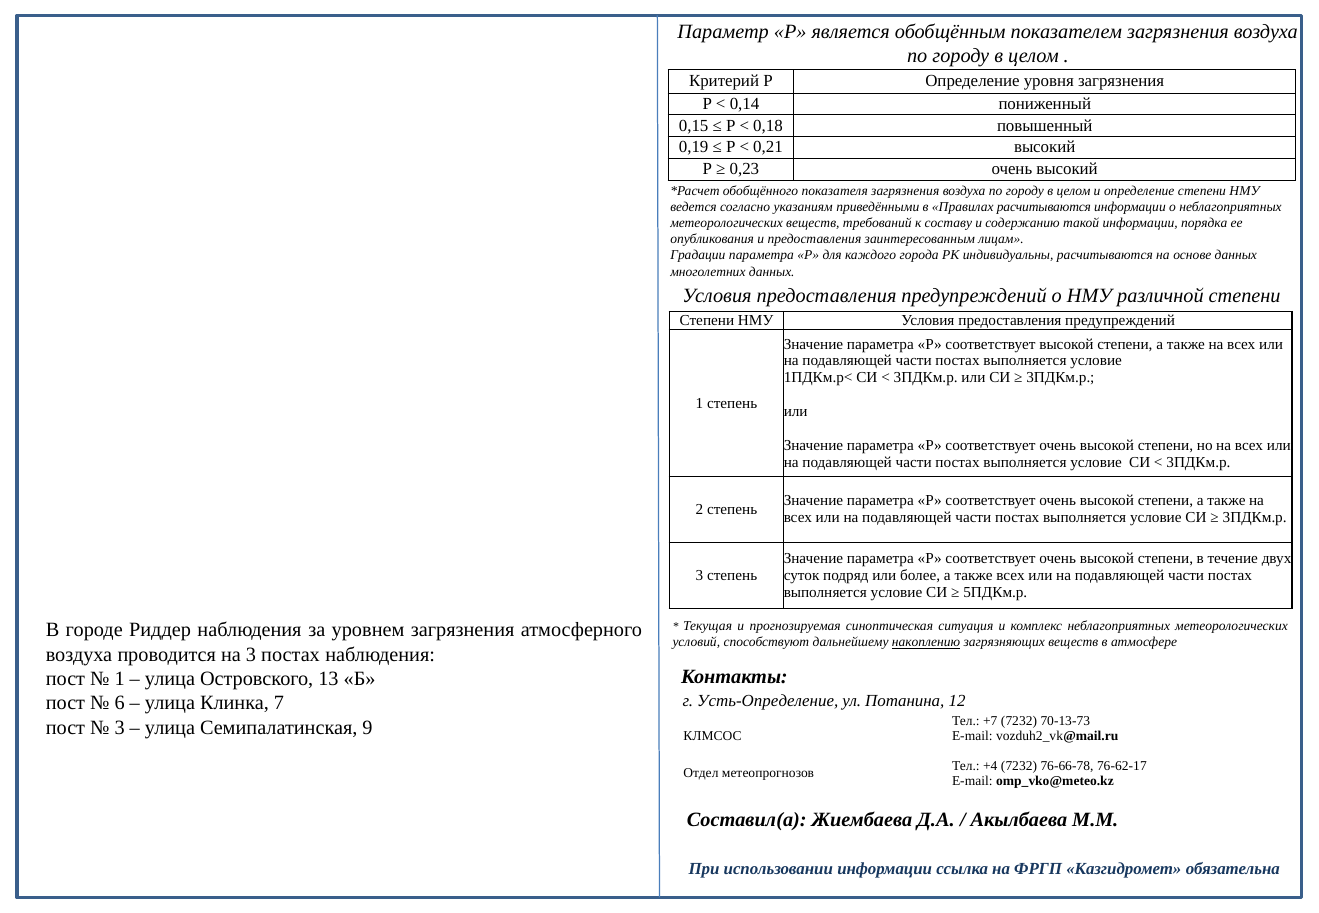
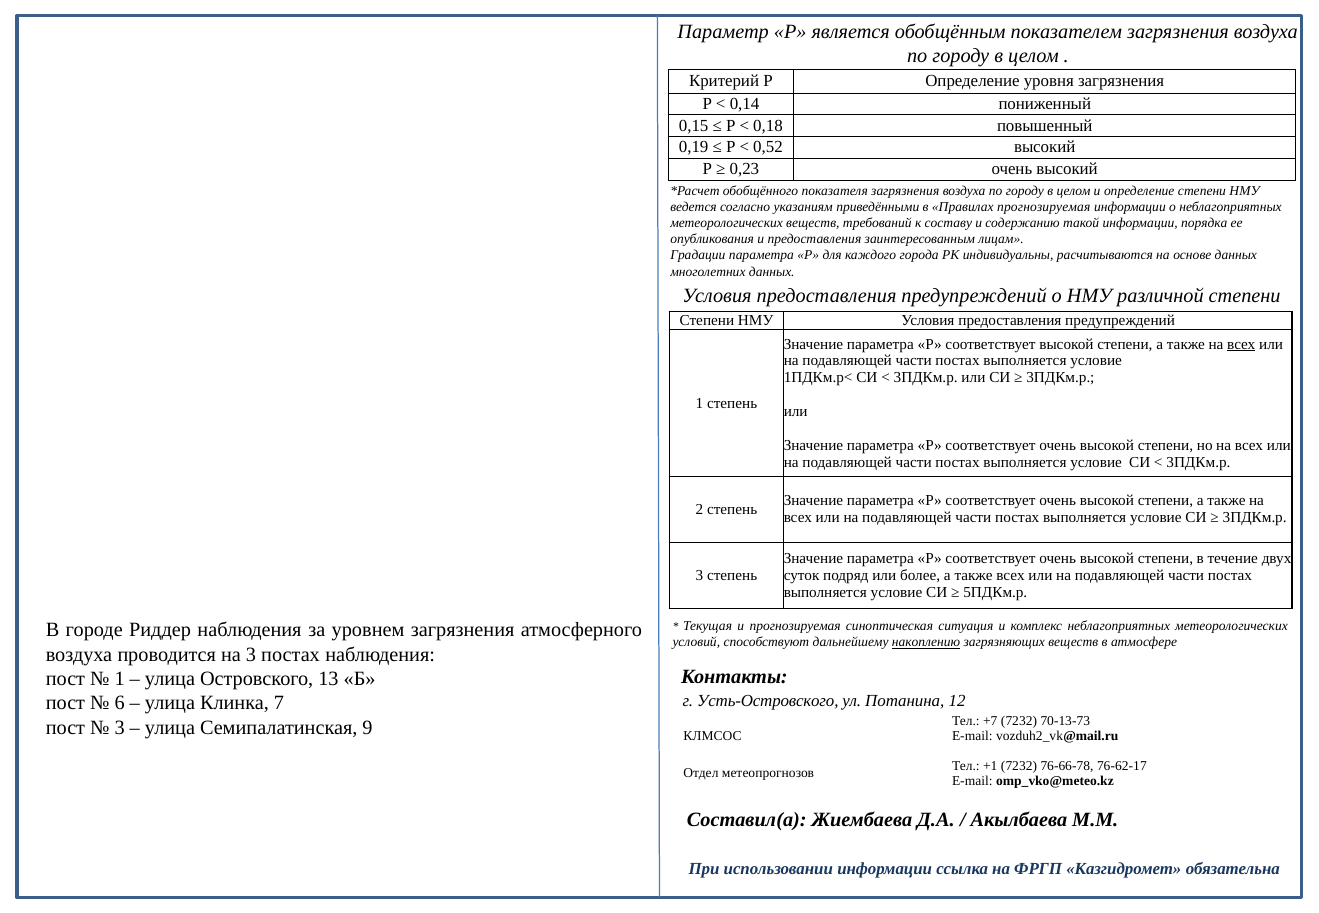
0,21: 0,21 -> 0,52
Правилах расчитываются: расчитываются -> прогнозируемая
всех at (1241, 344) underline: none -> present
Усть-Определение: Усть-Определение -> Усть-Островского
+4: +4 -> +1
